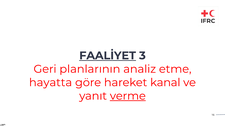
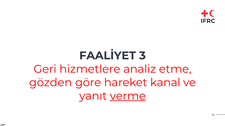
FAALİYET underline: present -> none
planlarının: planlarının -> hizmetlere
hayatta: hayatta -> gözden
